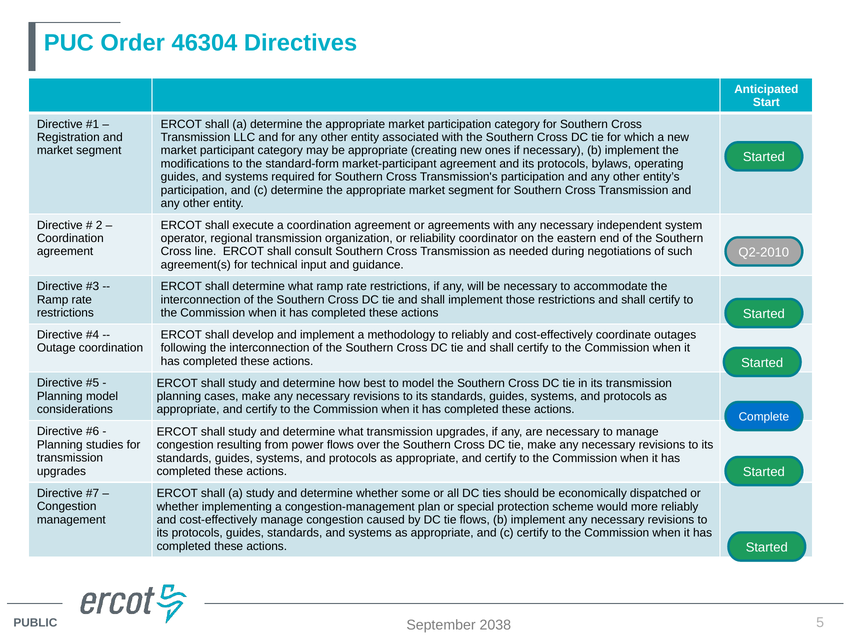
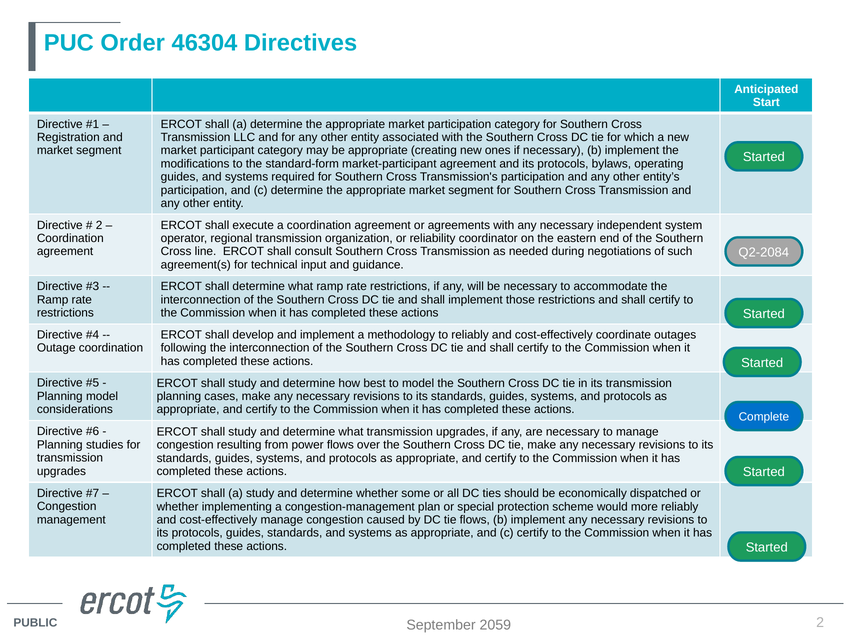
Q2-2010: Q2-2010 -> Q2-2084
5 at (820, 623): 5 -> 2
2038: 2038 -> 2059
